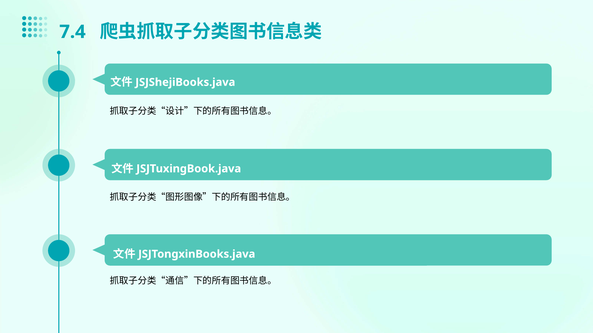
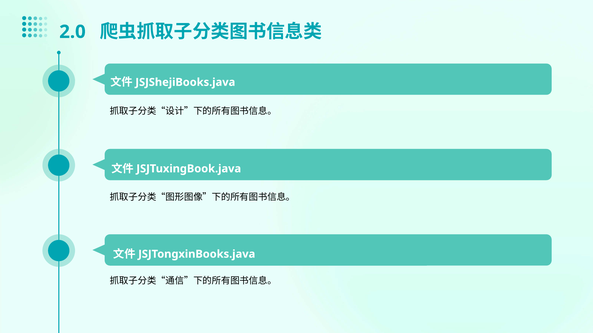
7.4: 7.4 -> 2.0
